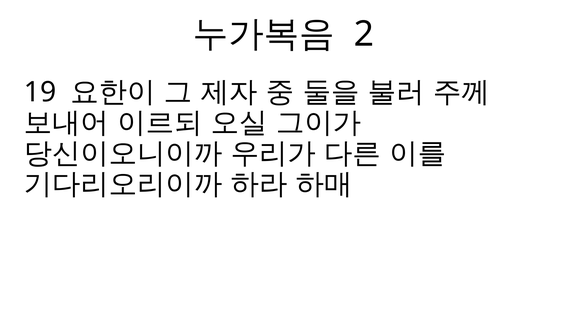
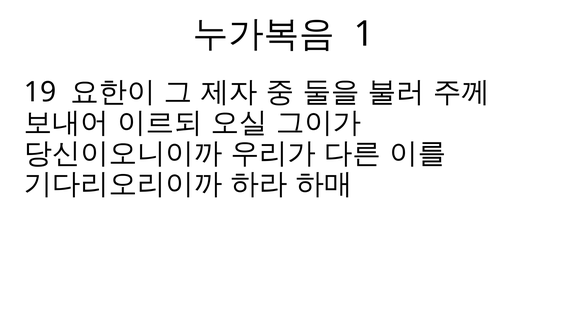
2: 2 -> 1
